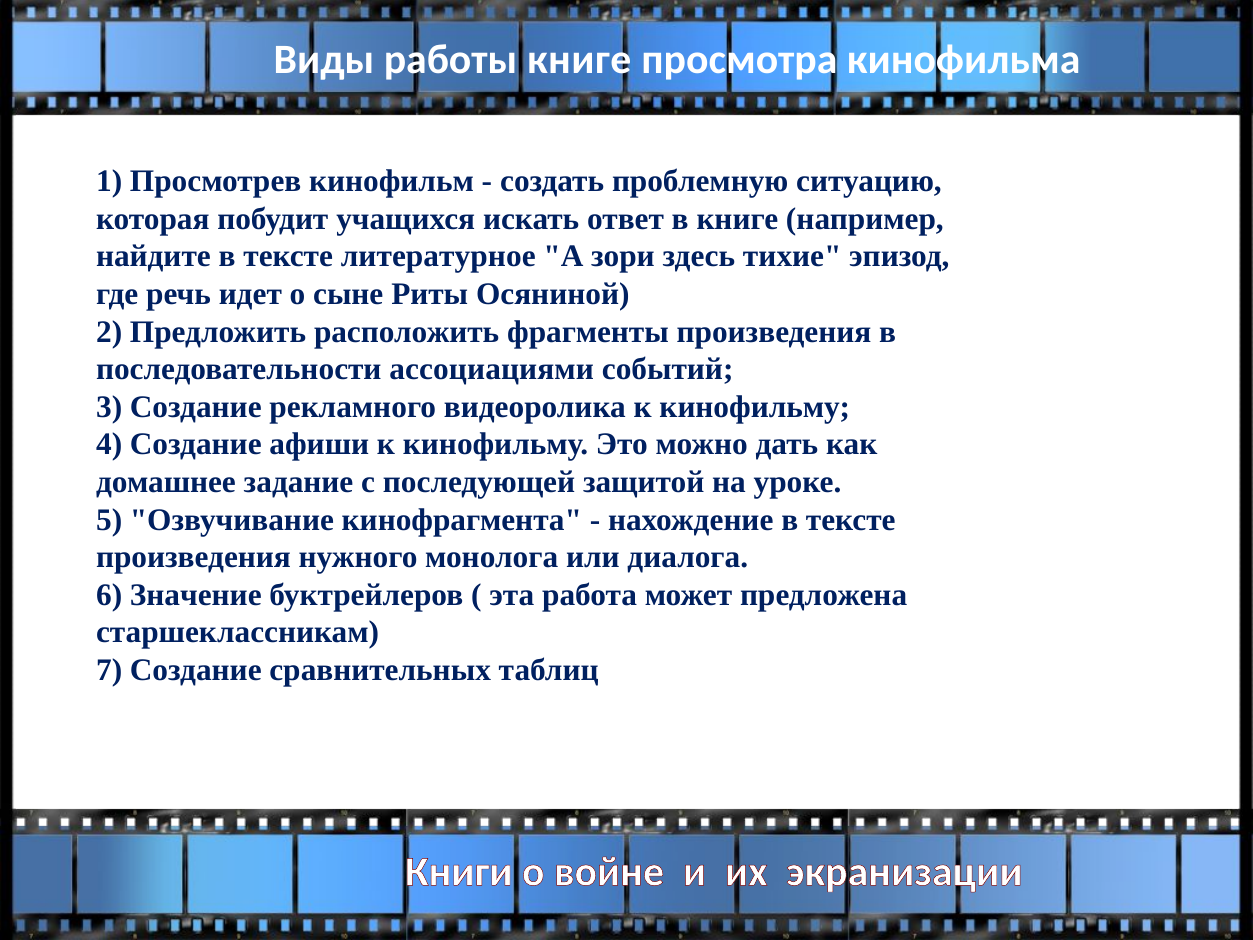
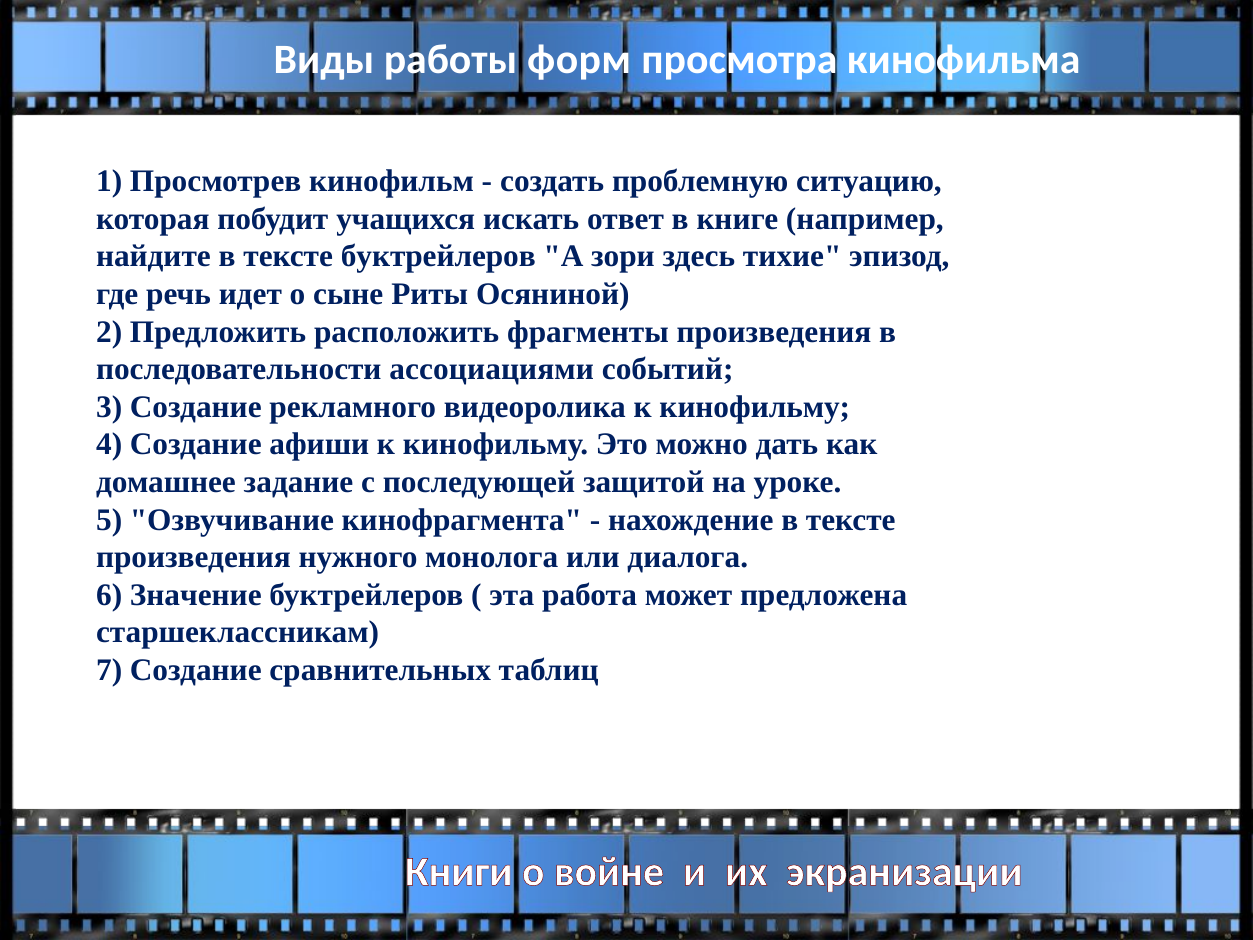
работы книге: книге -> форм
тексте литературное: литературное -> буктрейлеров
